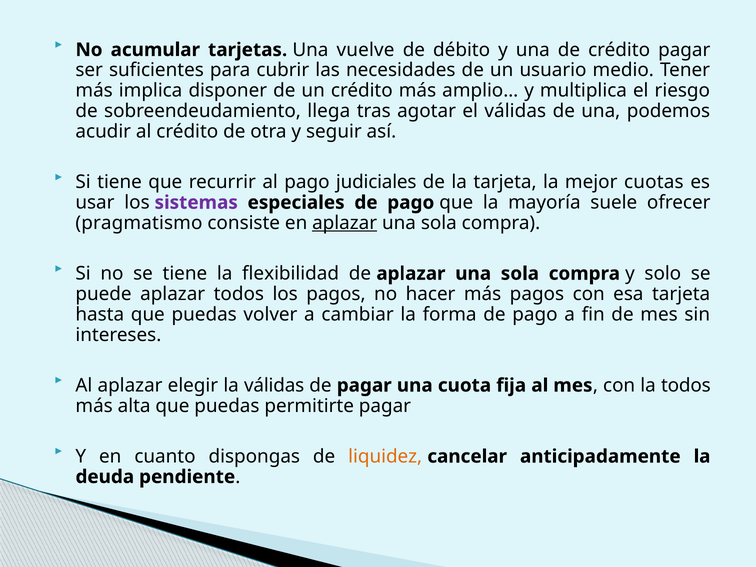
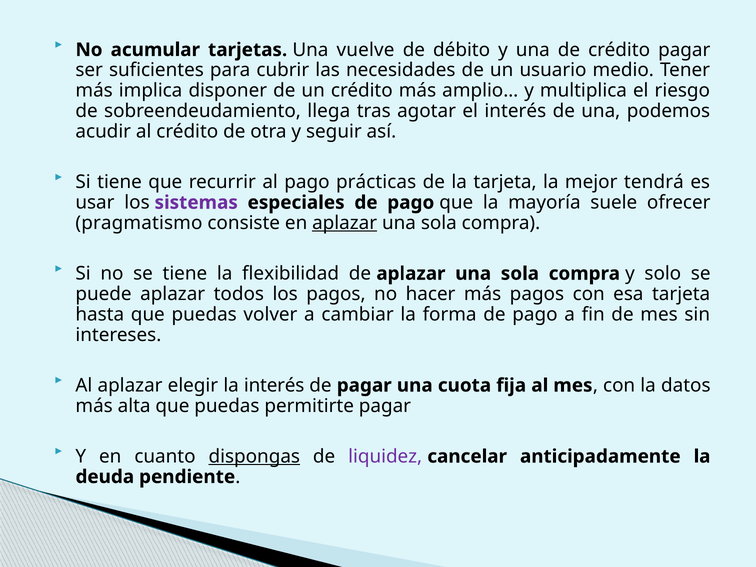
el válidas: válidas -> interés
judiciales: judiciales -> prácticas
cuotas: cuotas -> tendrá
la válidas: válidas -> interés
la todos: todos -> datos
dispongas underline: none -> present
liquidez colour: orange -> purple
